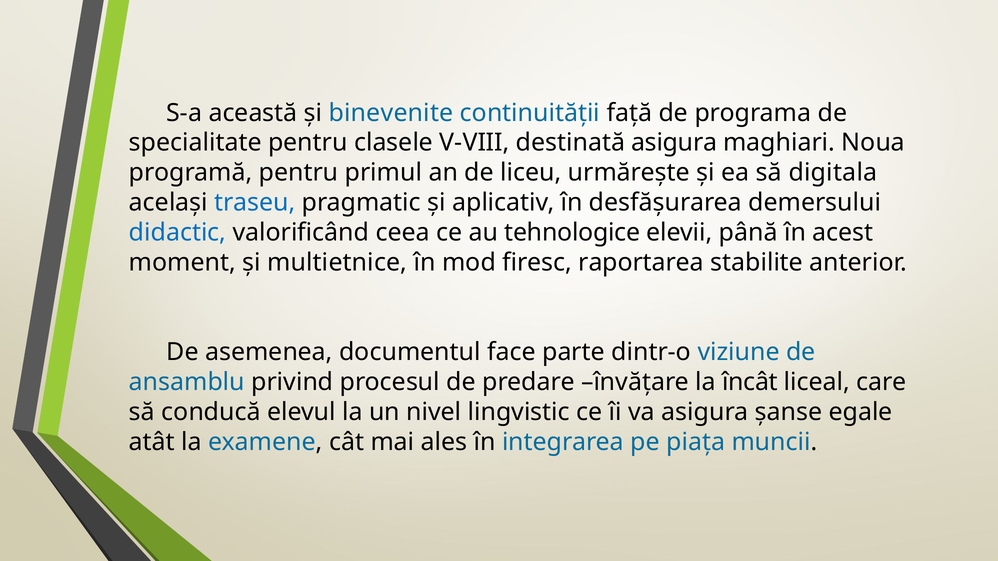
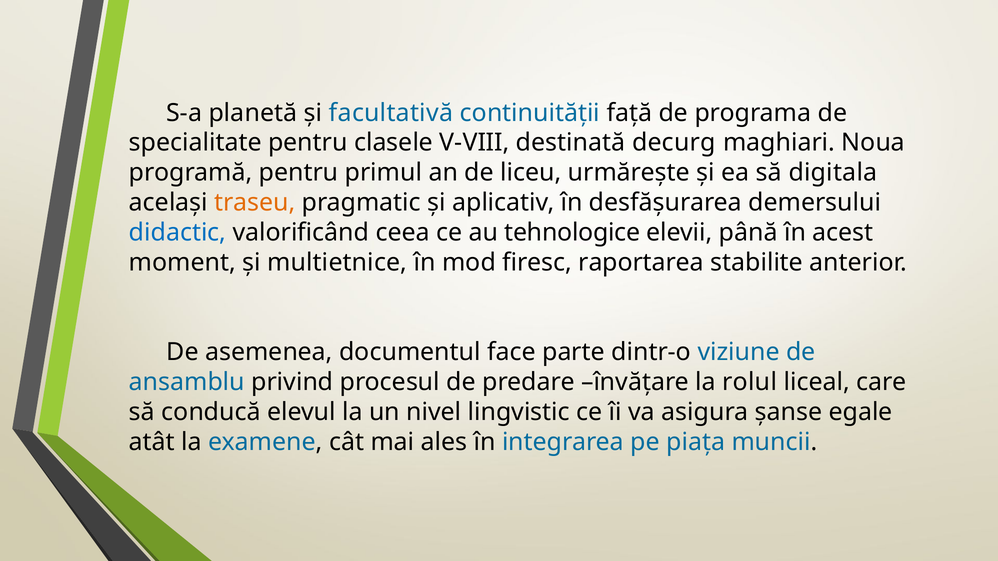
această: această -> planetă
binevenite: binevenite -> facultativă
destinată asigura: asigura -> decurg
traseu colour: blue -> orange
încât: încât -> rolul
